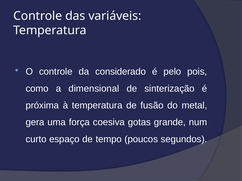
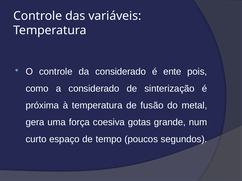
pelo: pelo -> ente
a dimensional: dimensional -> considerado
